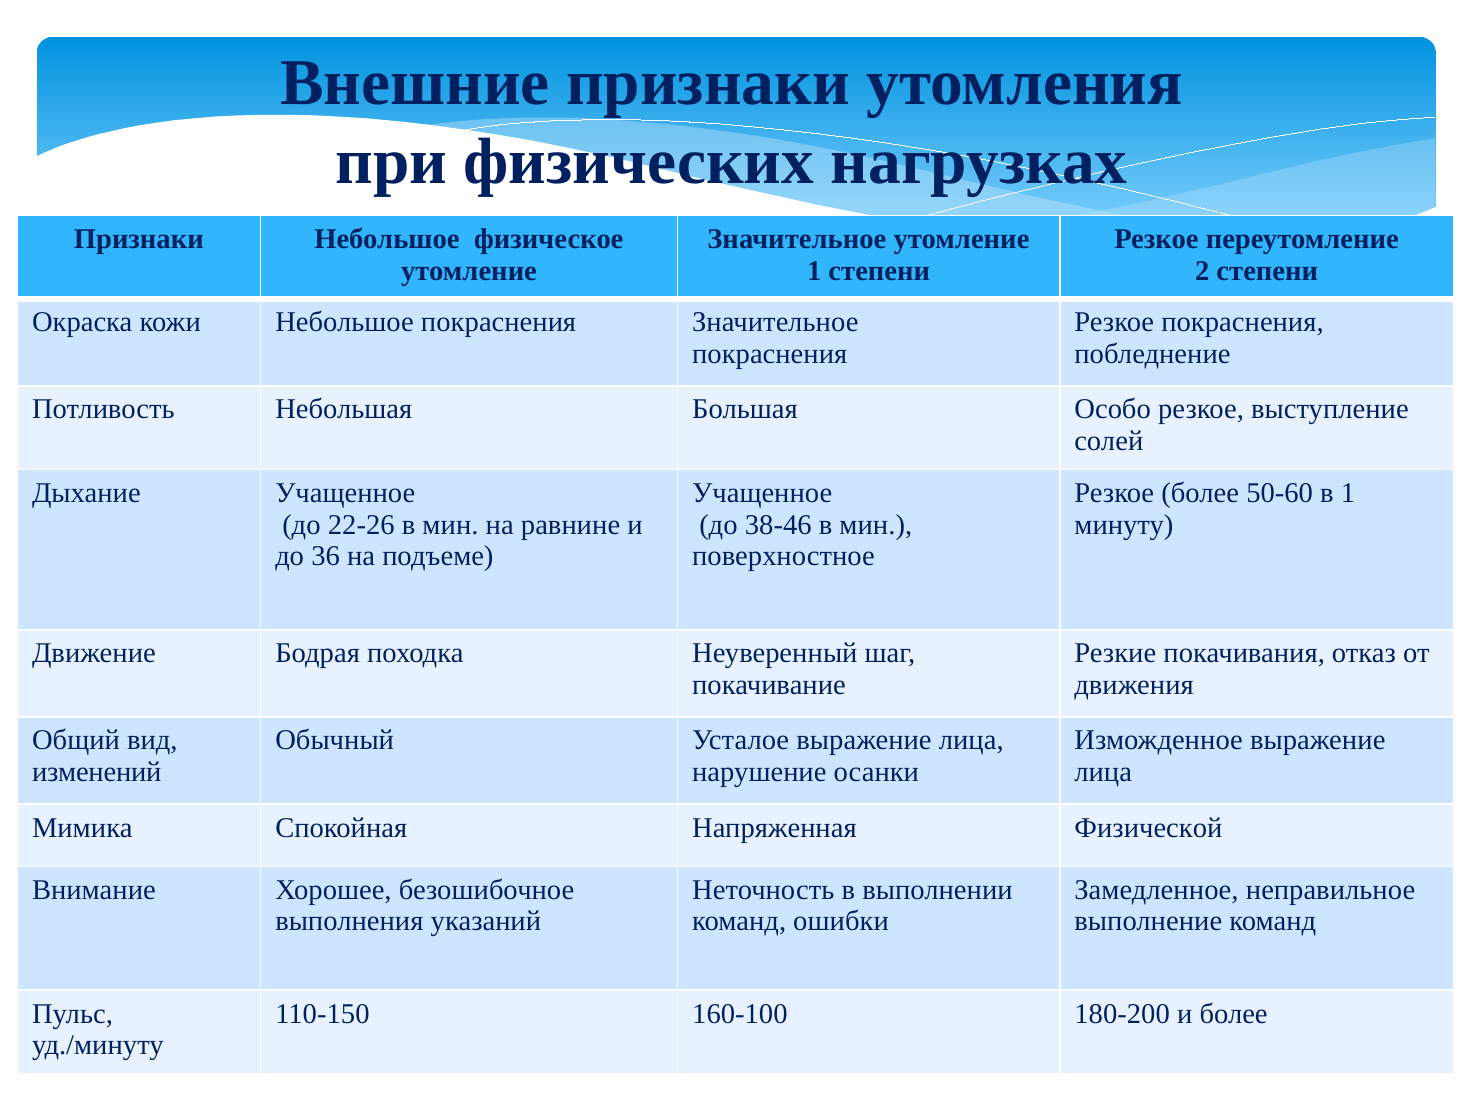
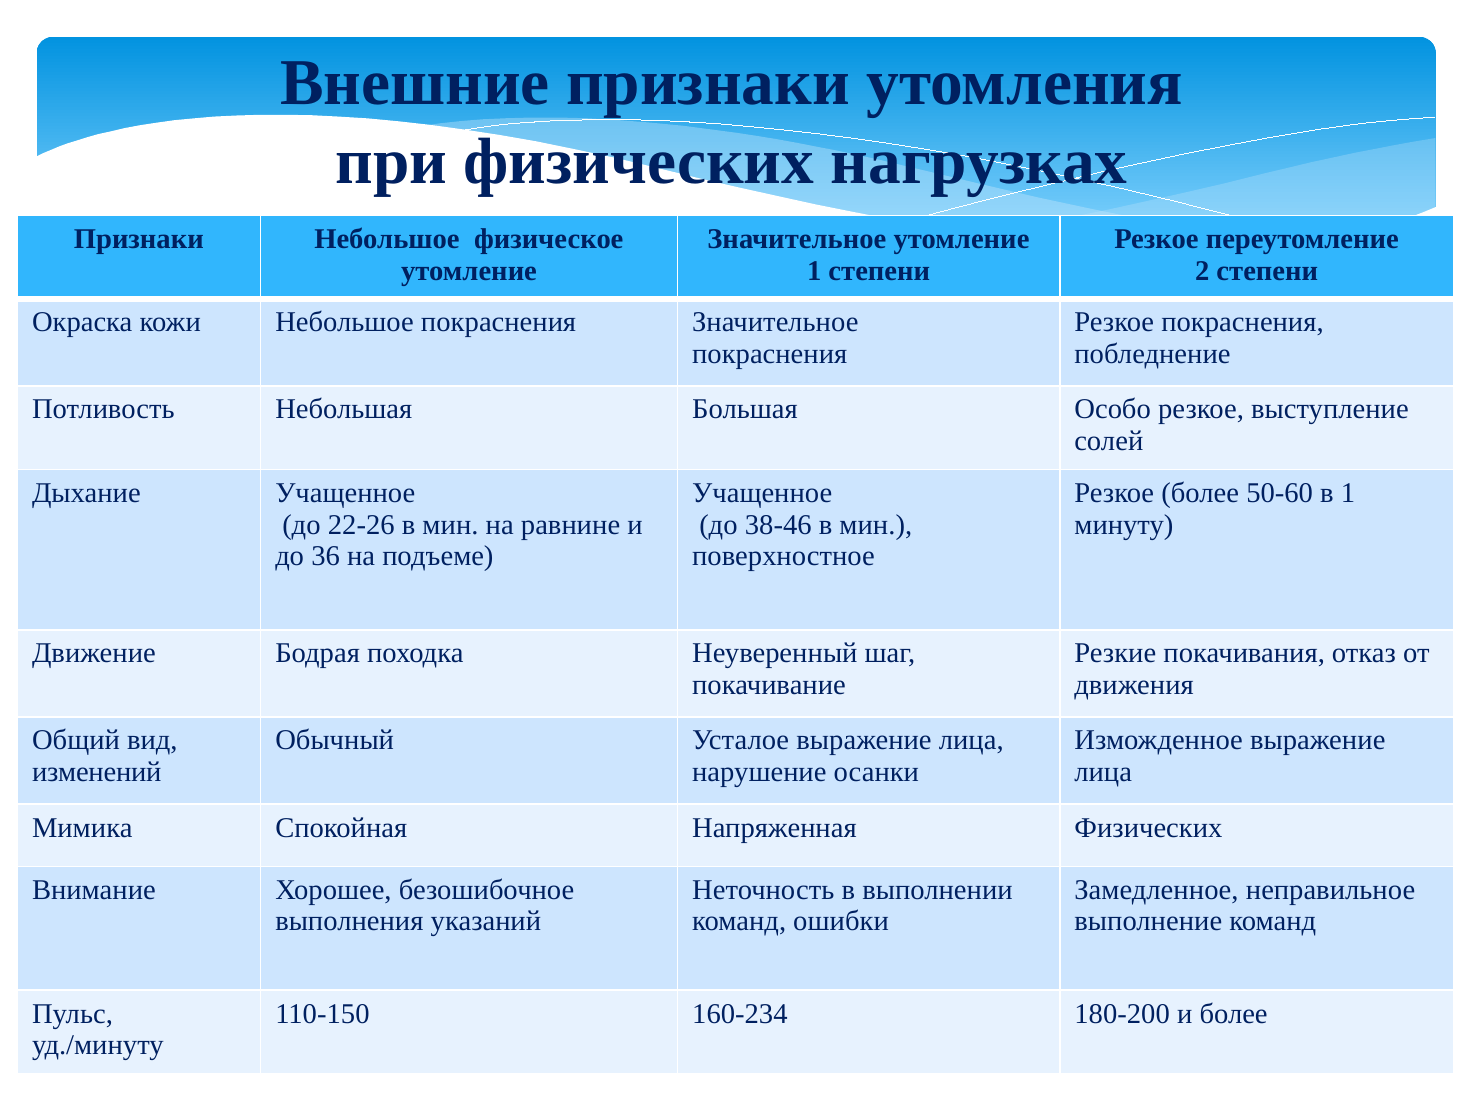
Напряженная Физической: Физической -> Физических
160-100: 160-100 -> 160-234
